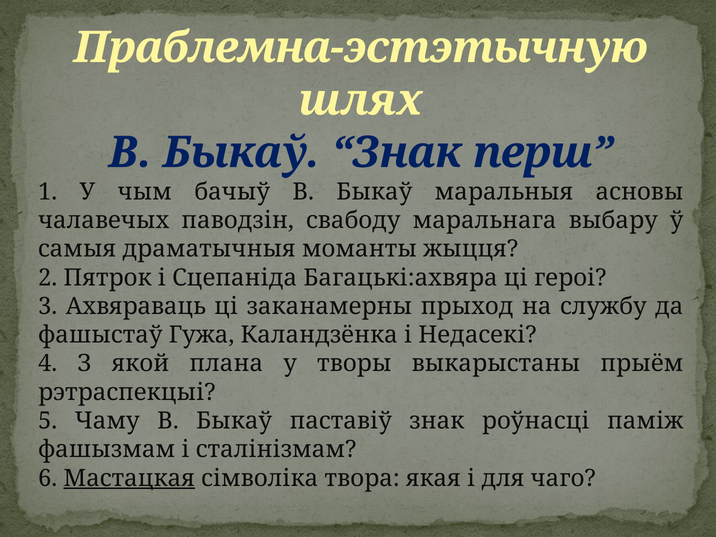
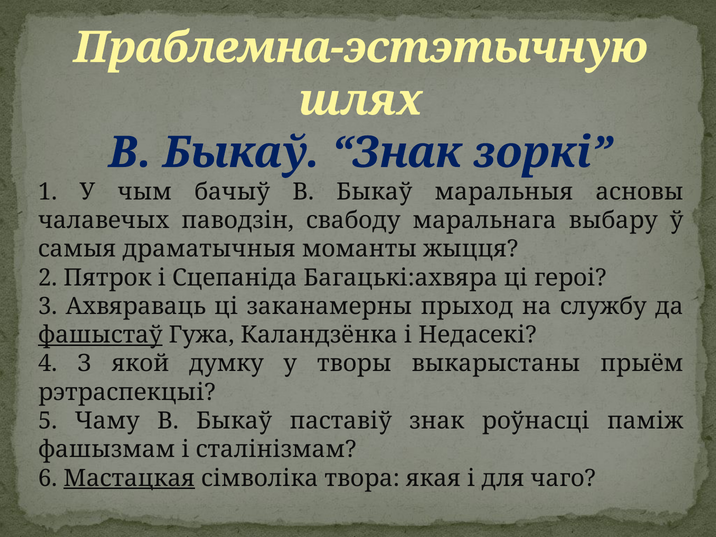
перш: перш -> зоркі
фашыстаў underline: none -> present
плана: плана -> думку
